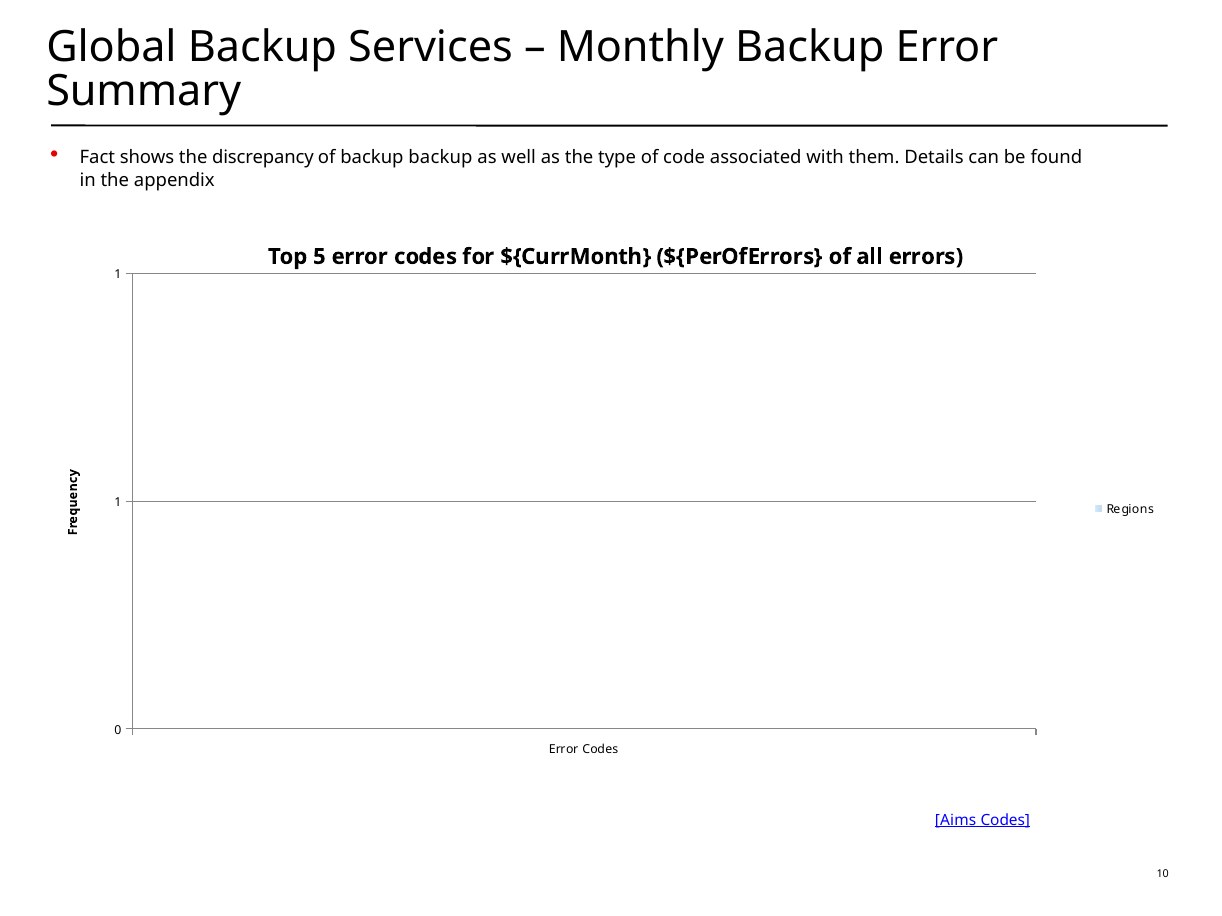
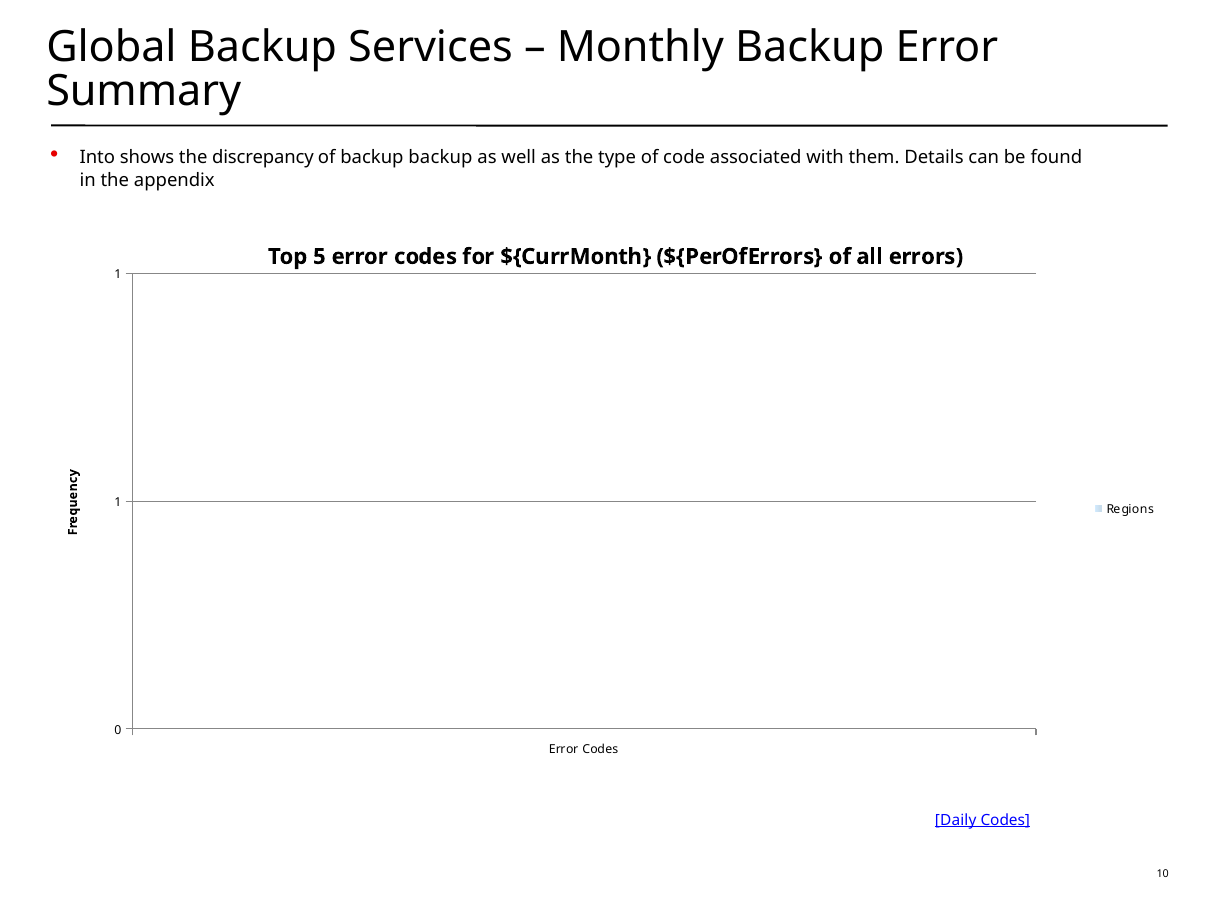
Fact: Fact -> Into
Aims: Aims -> Daily
